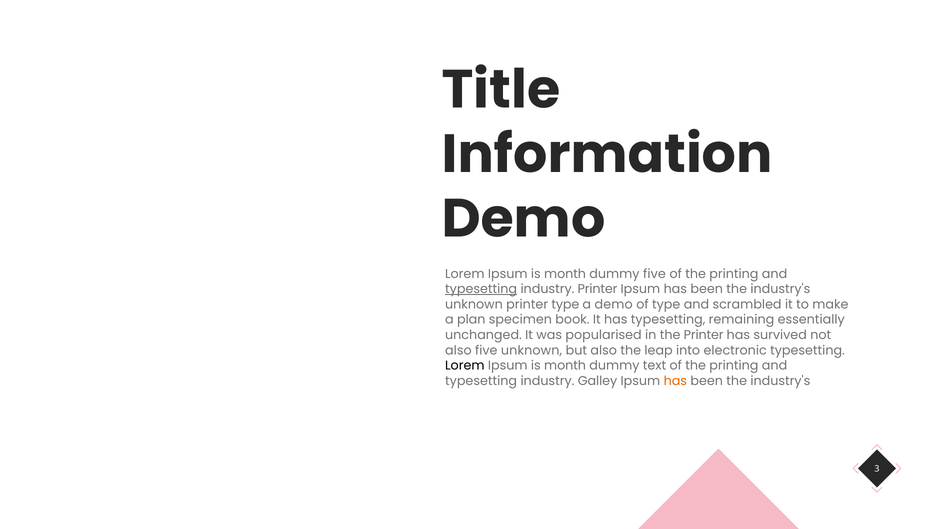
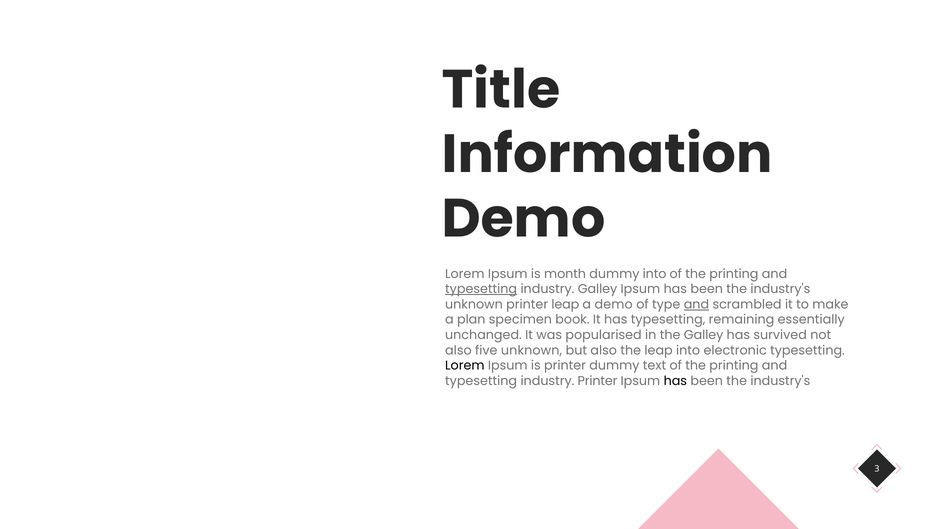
dummy five: five -> into
industry Printer: Printer -> Galley
printer type: type -> leap
and at (696, 304) underline: none -> present
the Printer: Printer -> Galley
month at (565, 366): month -> printer
industry Galley: Galley -> Printer
has at (675, 381) colour: orange -> black
